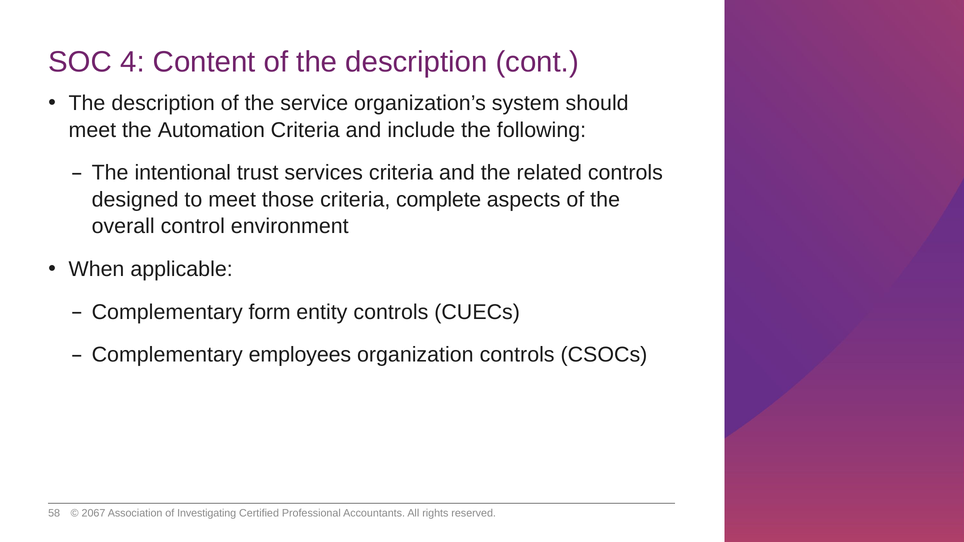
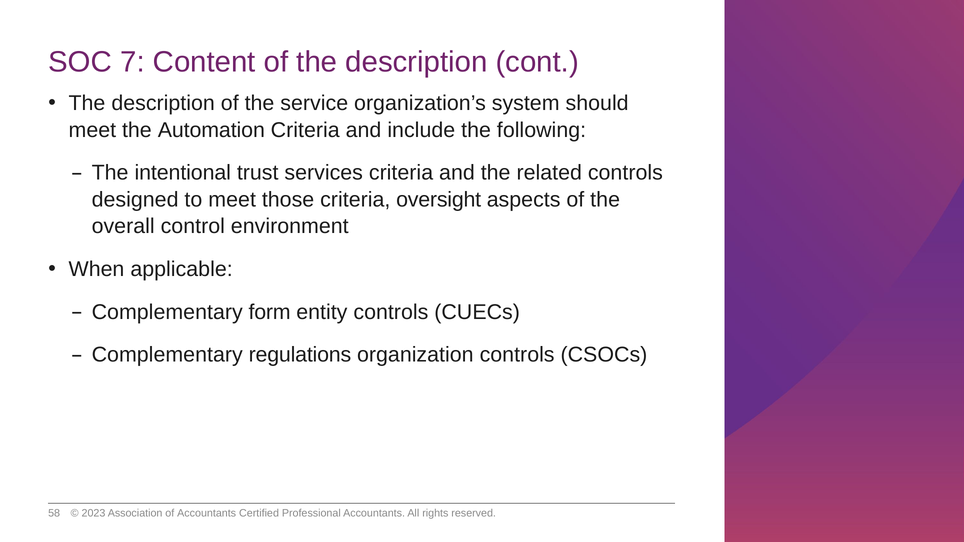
4: 4 -> 7
complete: complete -> oversight
employees: employees -> regulations
2067: 2067 -> 2023
of Investigating: Investigating -> Accountants
